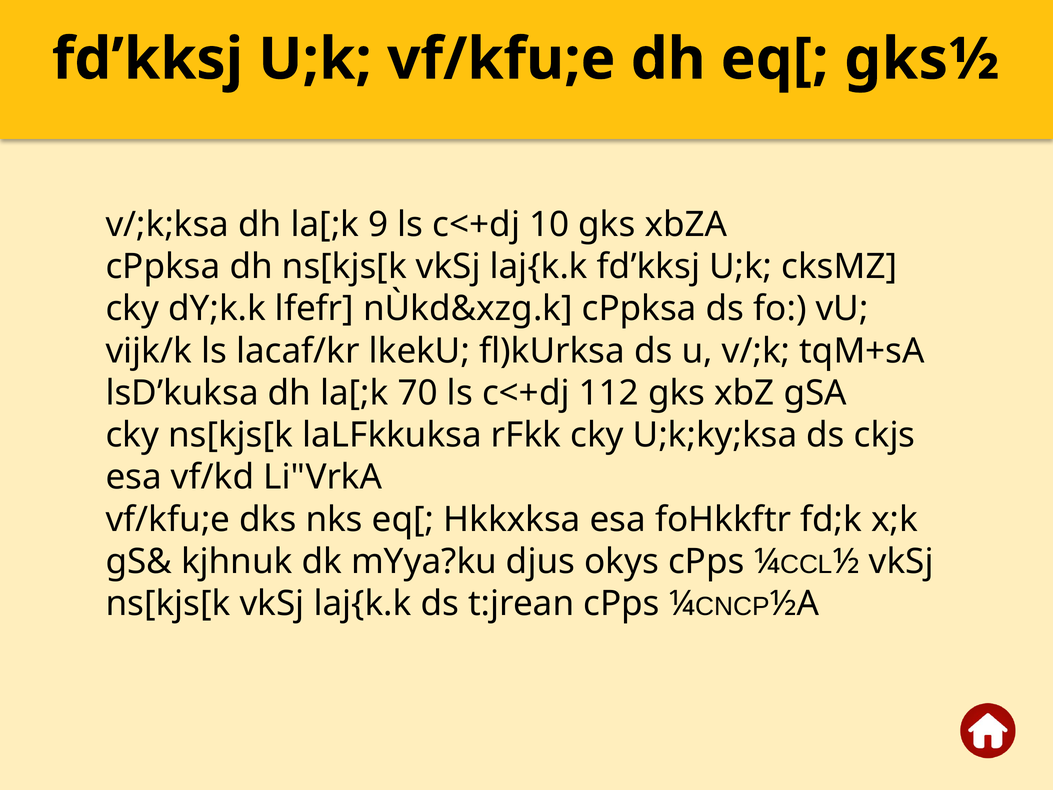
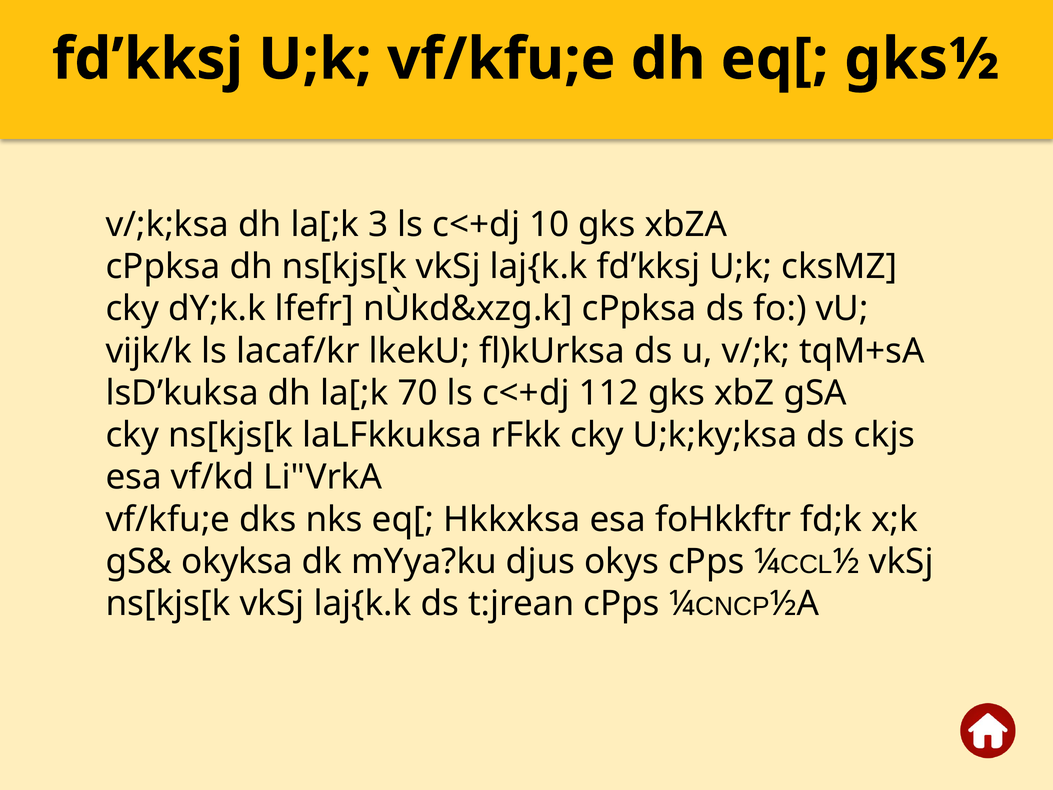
9: 9 -> 3
kjhnuk: kjhnuk -> okyksa
